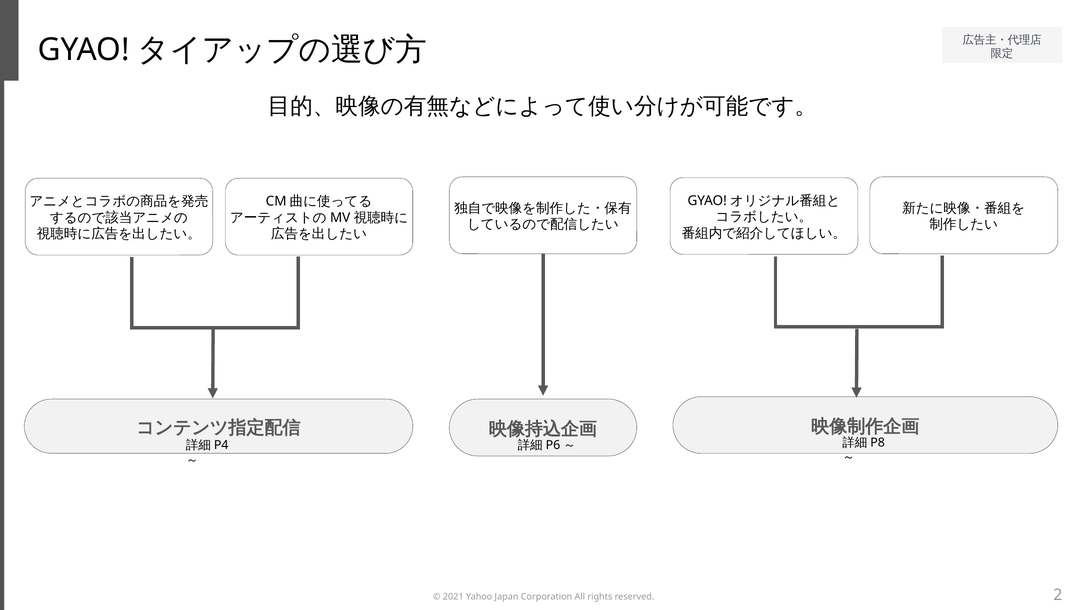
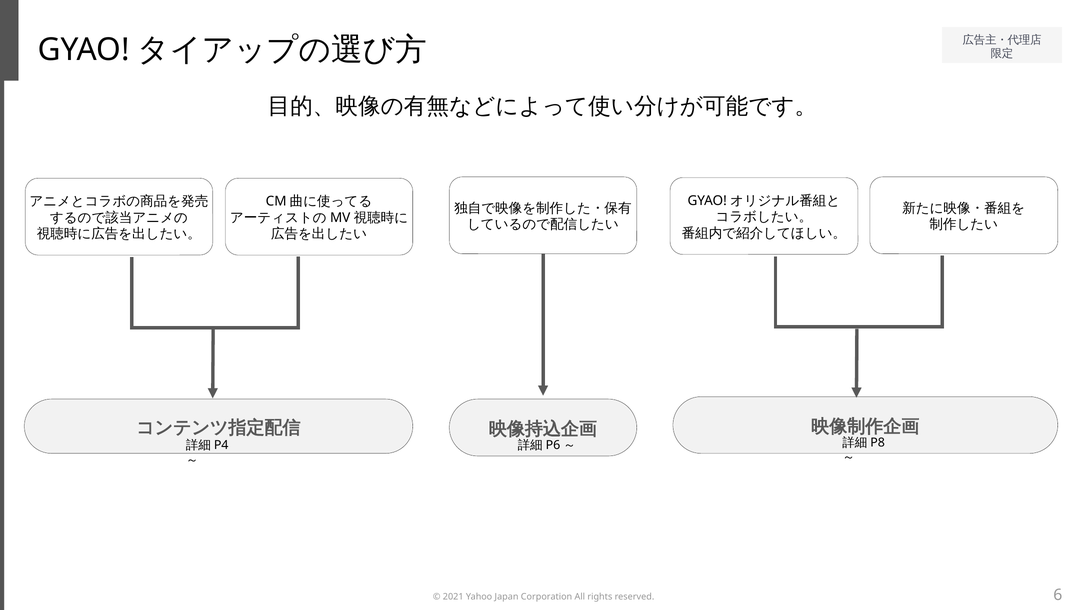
2: 2 -> 6
